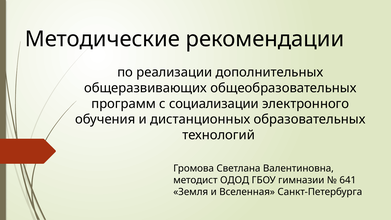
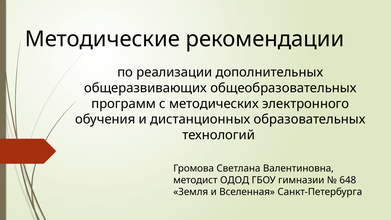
социализации: социализации -> методических
641: 641 -> 648
